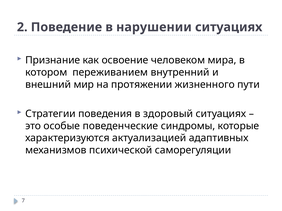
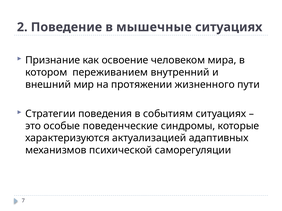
нарушении: нарушении -> мышечные
здоровый: здоровый -> событиям
